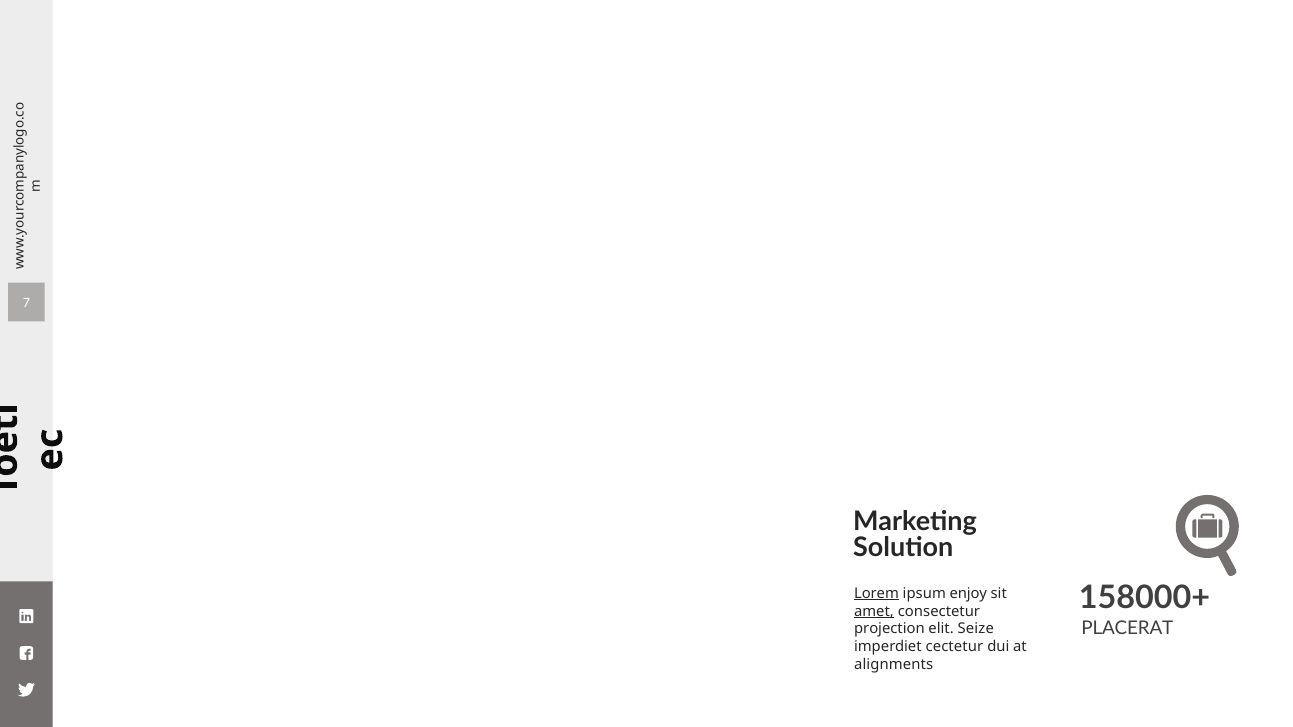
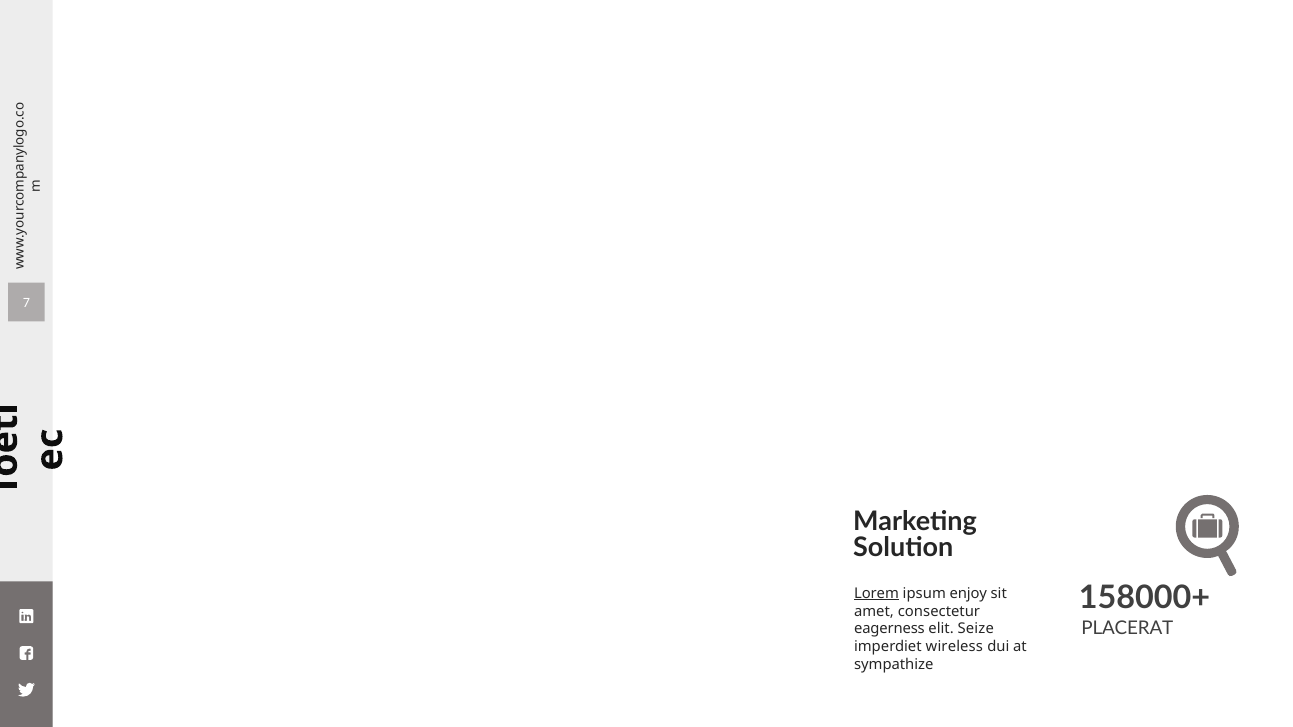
amet underline: present -> none
projection: projection -> eagerness
cectetur: cectetur -> wireless
alignments: alignments -> sympathize
